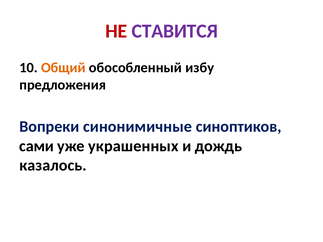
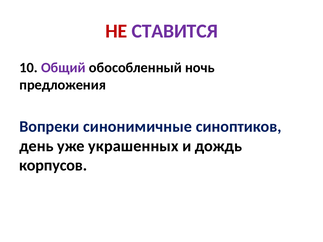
Общий colour: orange -> purple
избу: избу -> ночь
сами: сами -> день
казалось: казалось -> корпусов
